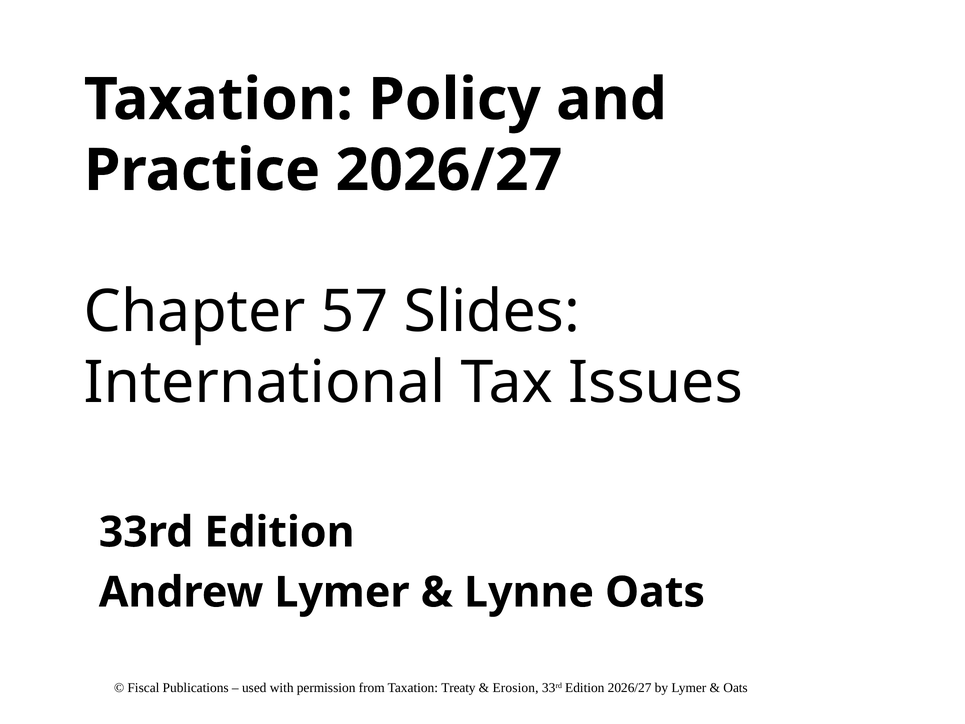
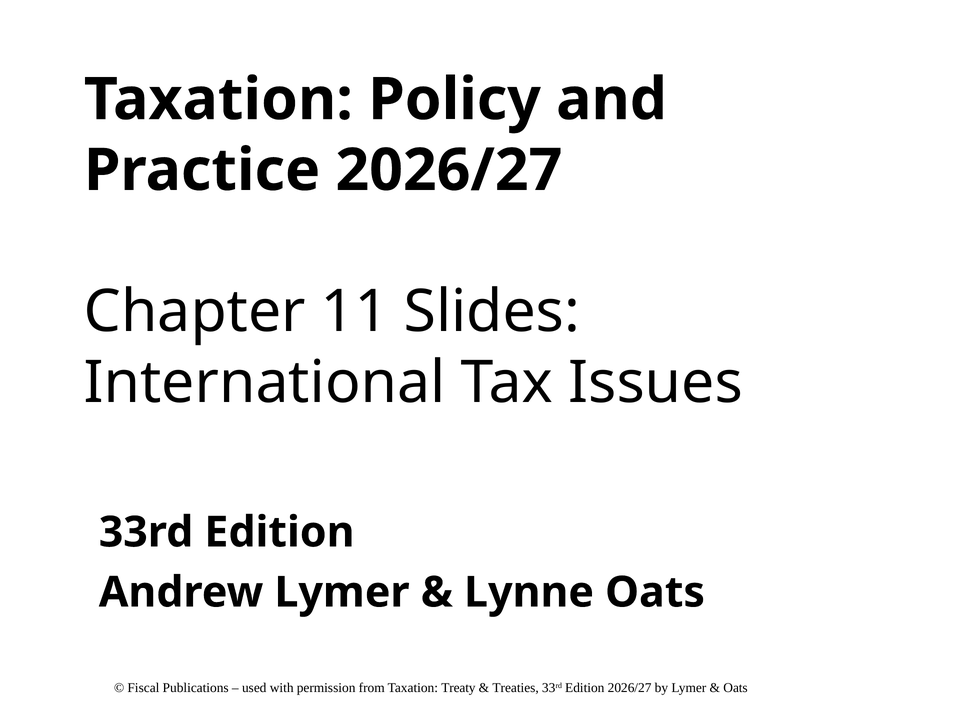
57: 57 -> 11
Erosion: Erosion -> Treaties
